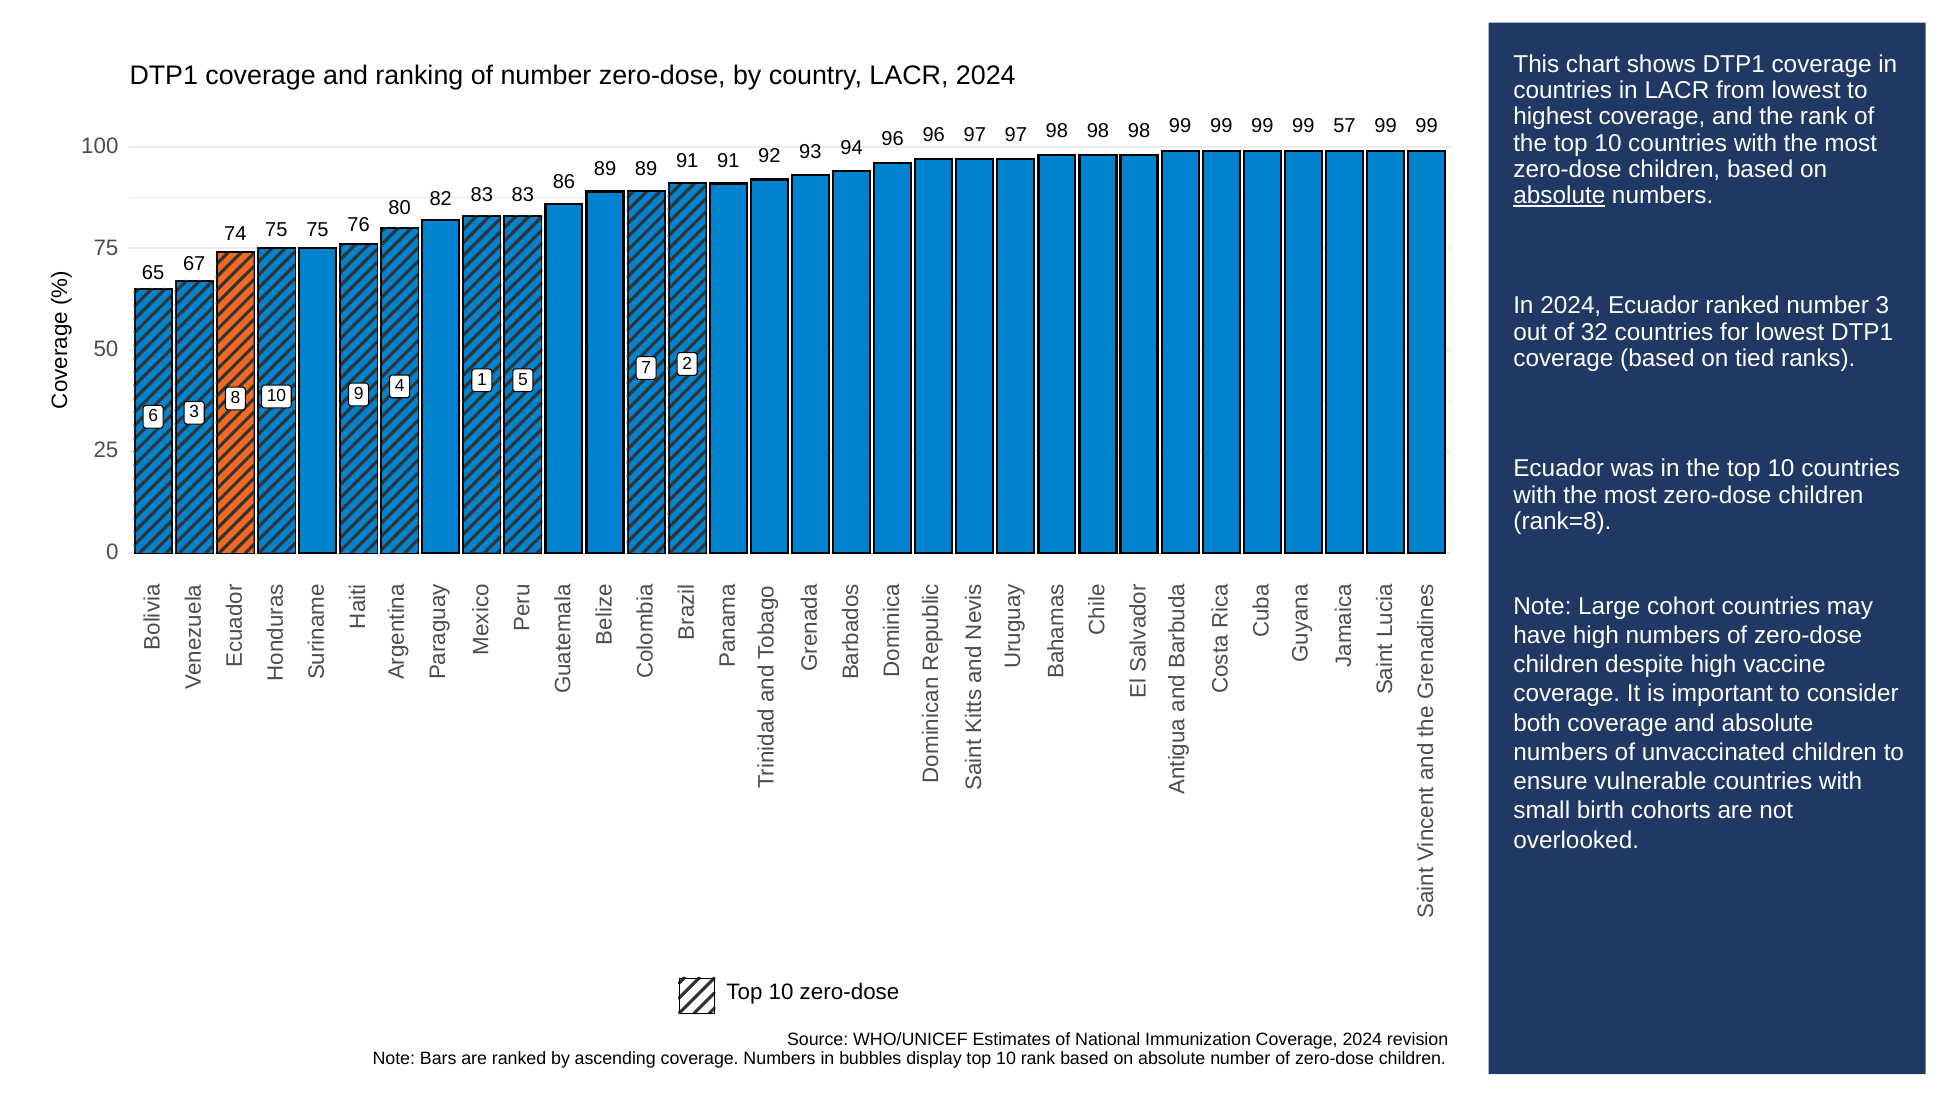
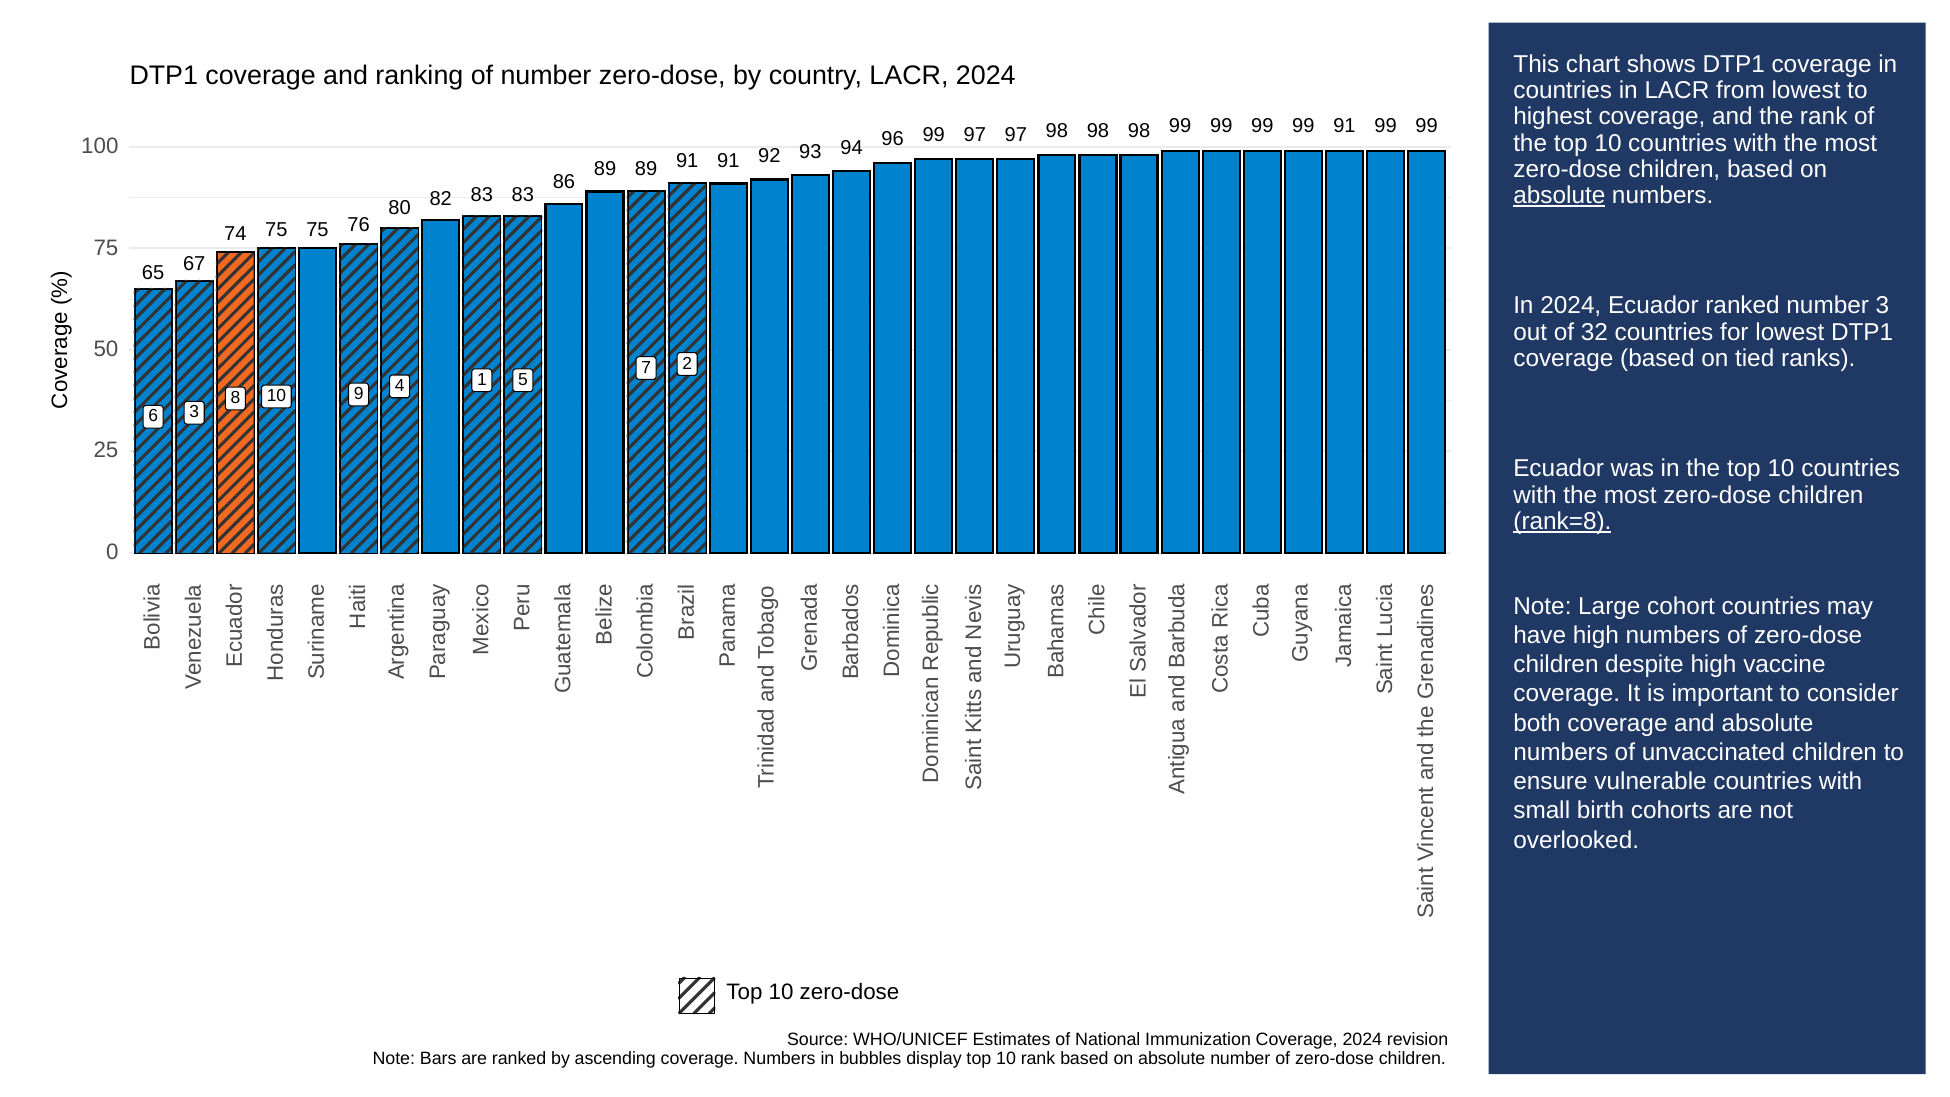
99 57: 57 -> 91
96 96: 96 -> 99
rank=8 underline: none -> present
